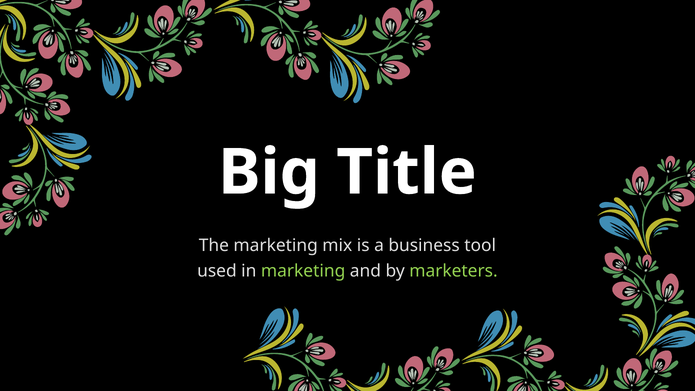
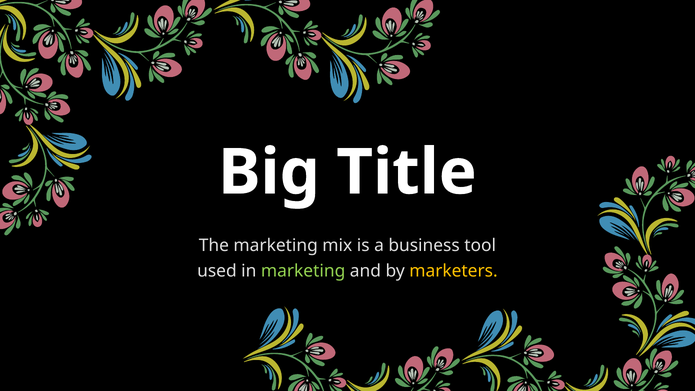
marketers colour: light green -> yellow
